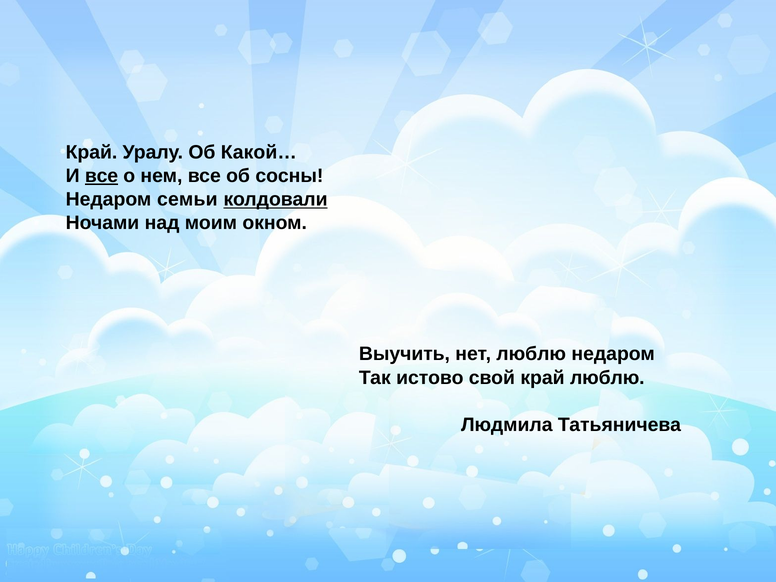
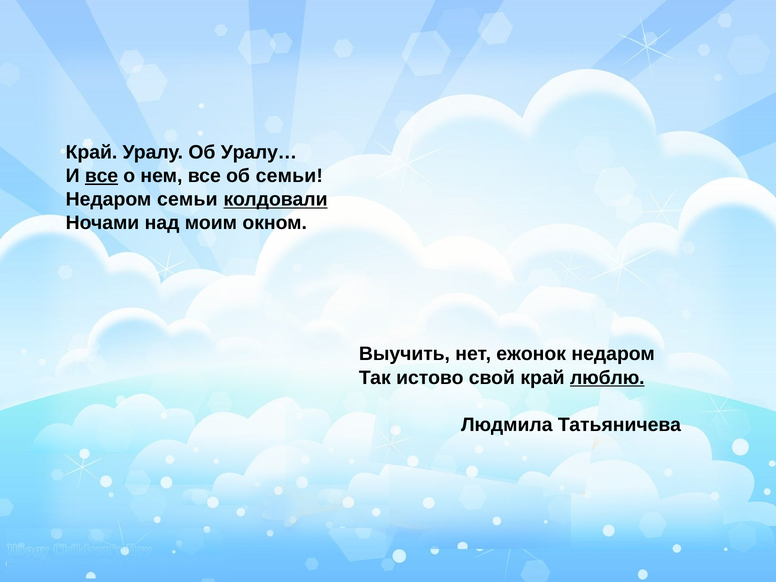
Какой…: Какой… -> Уралу…
об сосны: сосны -> семьи
нет люблю: люблю -> ежонок
люблю at (607, 378) underline: none -> present
